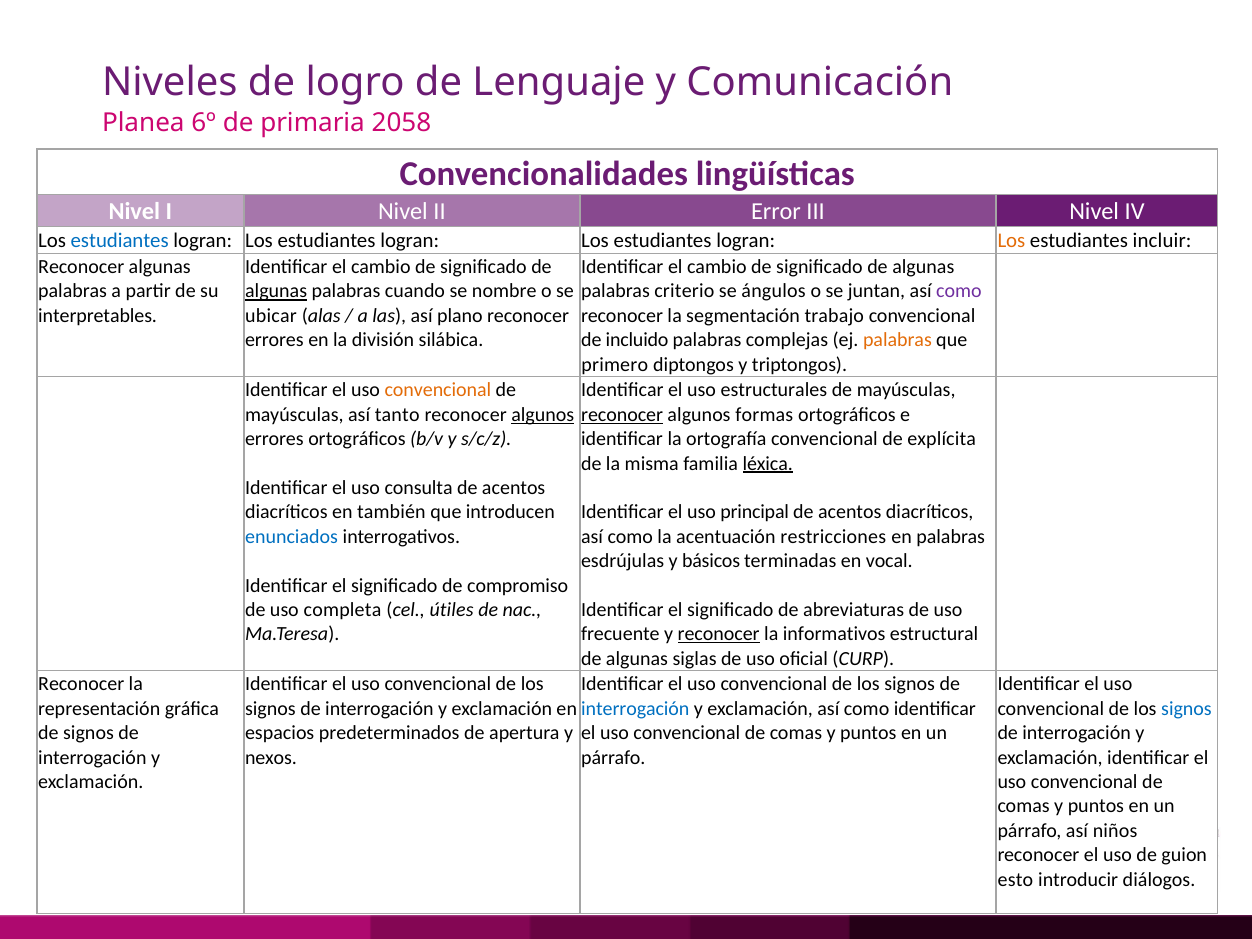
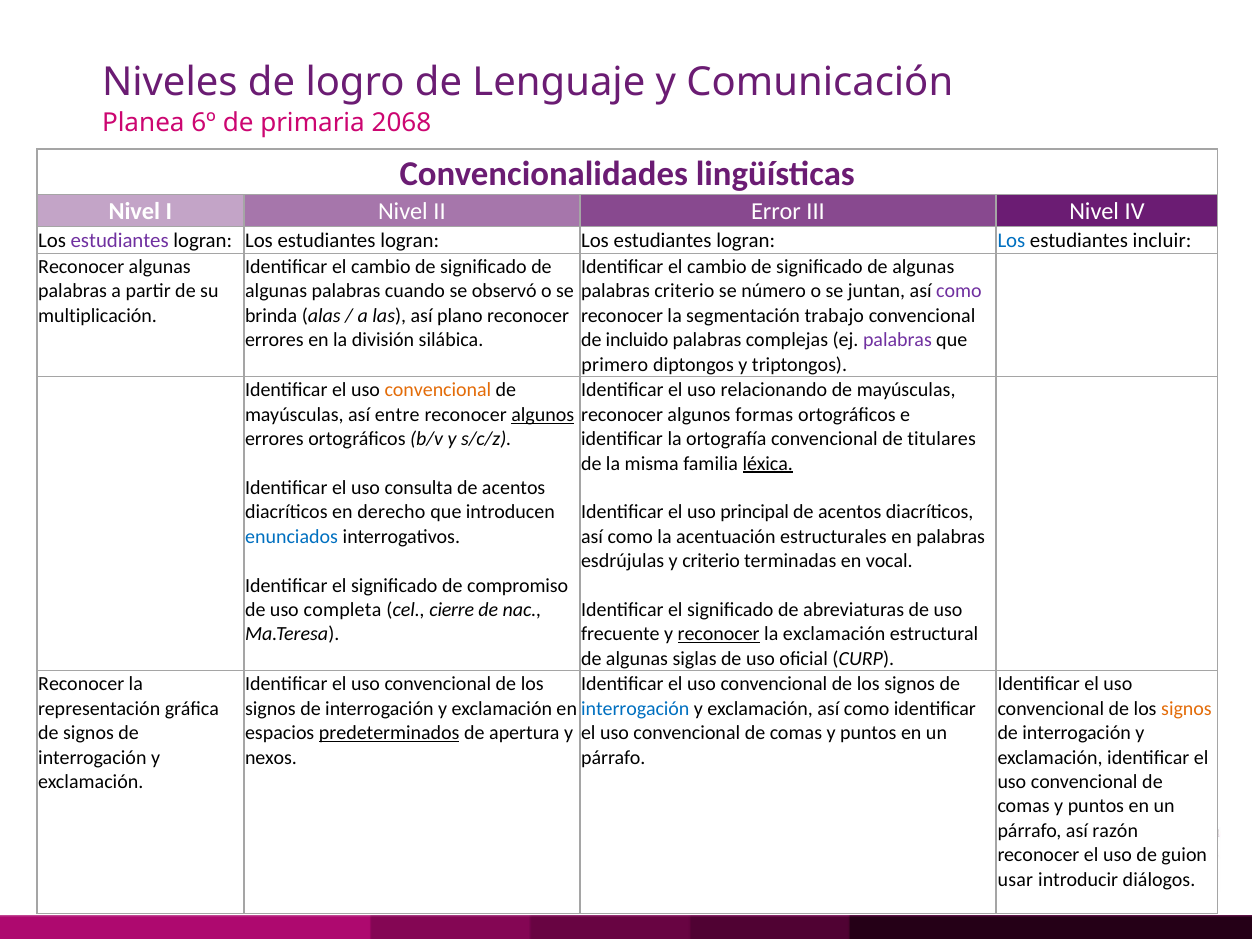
2058: 2058 -> 2068
estudiantes at (120, 241) colour: blue -> purple
Los at (1011, 241) colour: orange -> blue
algunas at (276, 291) underline: present -> none
nombre: nombre -> observó
ángulos: ángulos -> número
interpretables: interpretables -> multiplicación
ubicar: ubicar -> brinda
palabras at (897, 340) colour: orange -> purple
estructurales: estructurales -> relacionando
tanto: tanto -> entre
reconocer at (622, 415) underline: present -> none
explícita: explícita -> titulares
también: también -> derecho
restricciones: restricciones -> estructurales
y básicos: básicos -> criterio
útiles: útiles -> cierre
la informativos: informativos -> exclamación
signos at (1187, 709) colour: blue -> orange
predeterminados underline: none -> present
niños: niños -> razón
esto: esto -> usar
